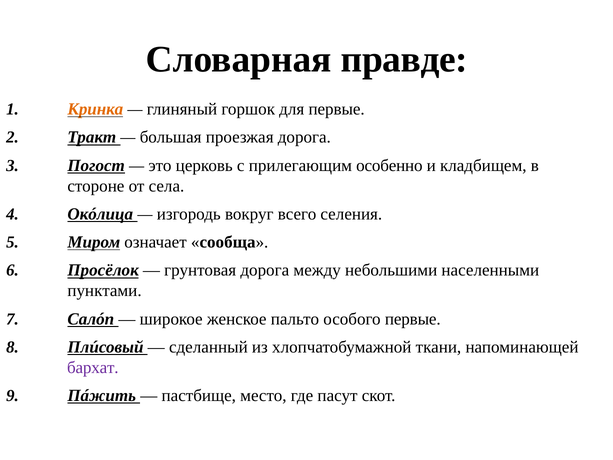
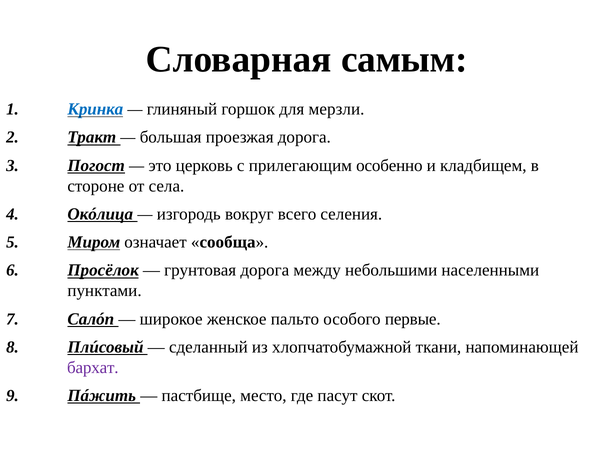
правде: правде -> самым
Кринка colour: orange -> blue
для первые: первые -> мерзли
